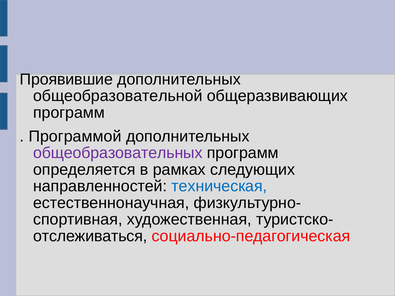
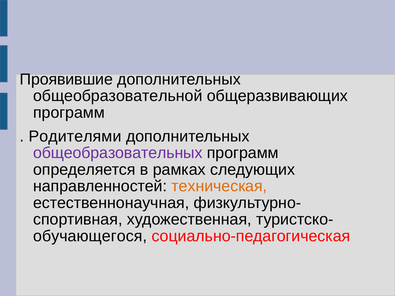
Программой: Программой -> Родителями
техническая colour: blue -> orange
отслеживаться: отслеживаться -> обучающегося
